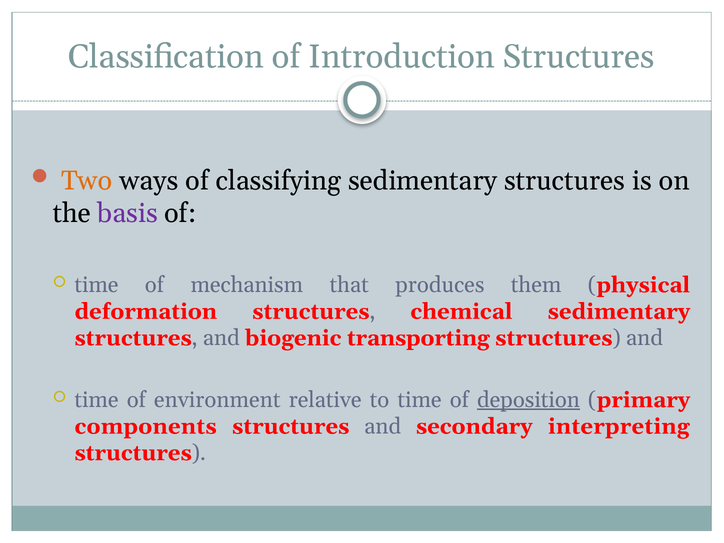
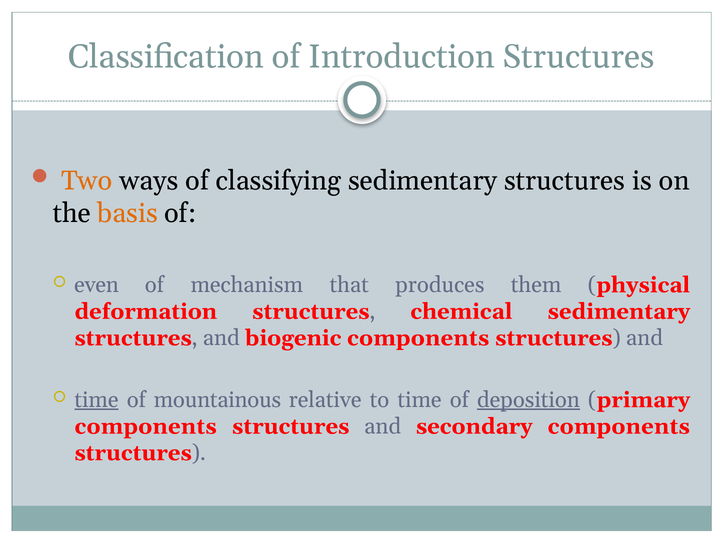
basis colour: purple -> orange
time at (96, 285): time -> even
biogenic transporting: transporting -> components
time at (97, 400) underline: none -> present
environment: environment -> mountainous
secondary interpreting: interpreting -> components
